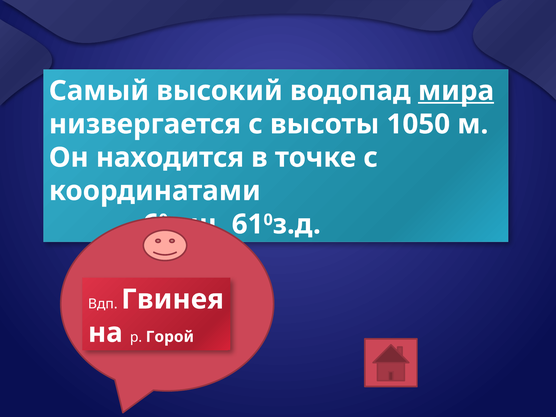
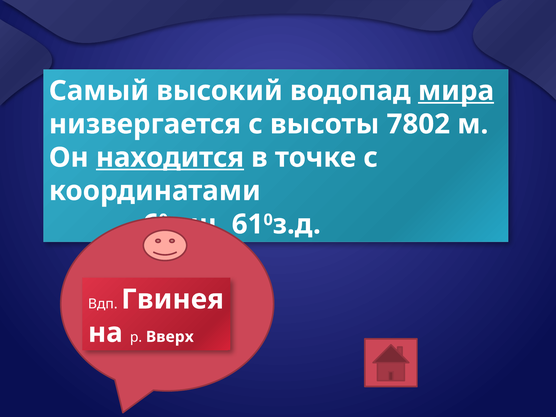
1050: 1050 -> 7802
находится underline: none -> present
Горой: Горой -> Вверх
